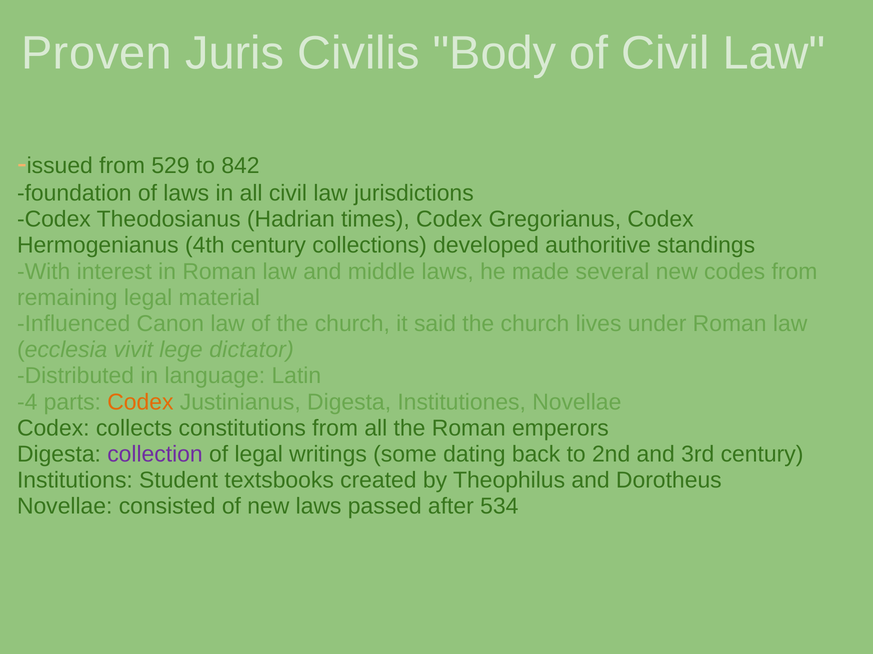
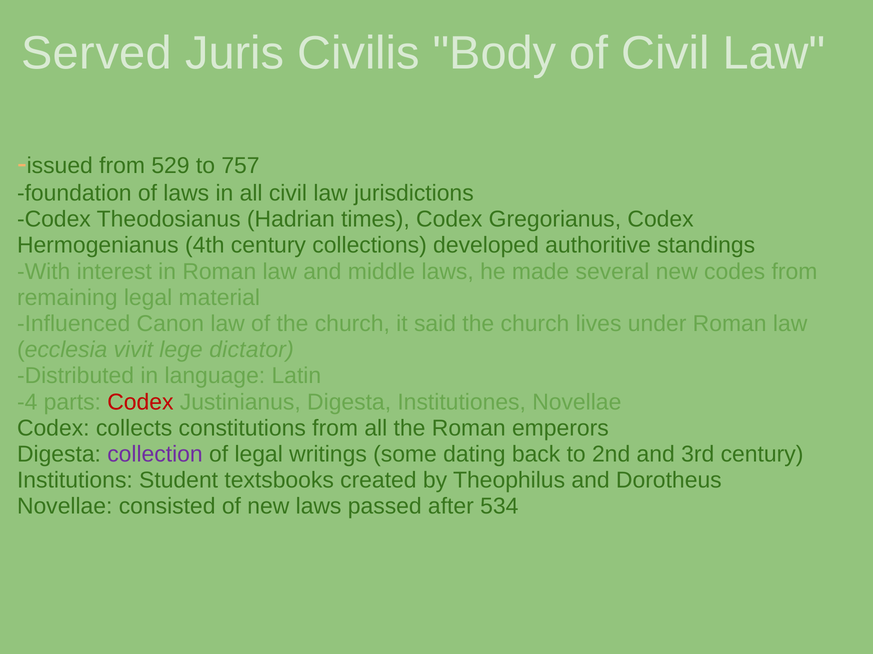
Proven: Proven -> Served
842: 842 -> 757
Codex at (140, 402) colour: orange -> red
